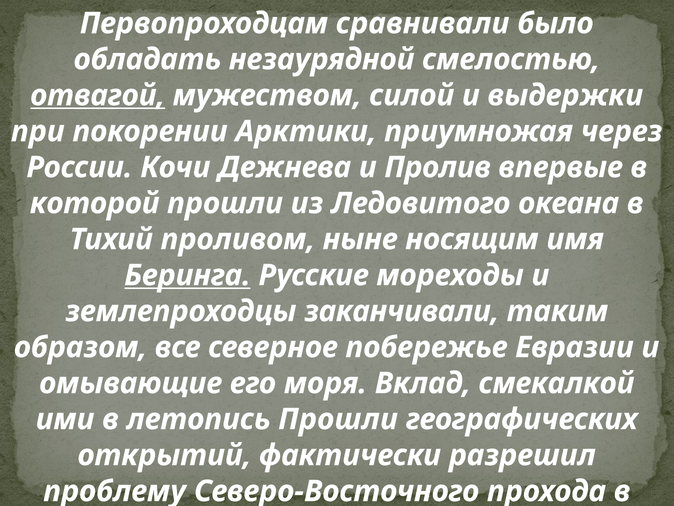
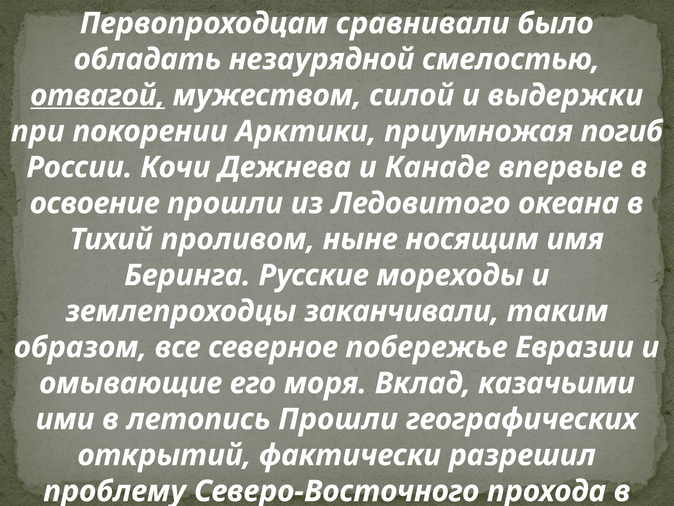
через: через -> погиб
Пролив: Пролив -> Канаде
которой: которой -> освоение
Беринга underline: present -> none
смекалкой: смекалкой -> казачьими
